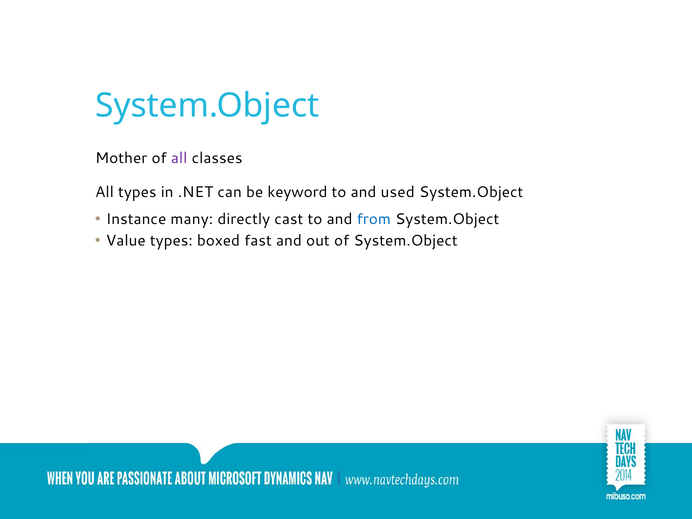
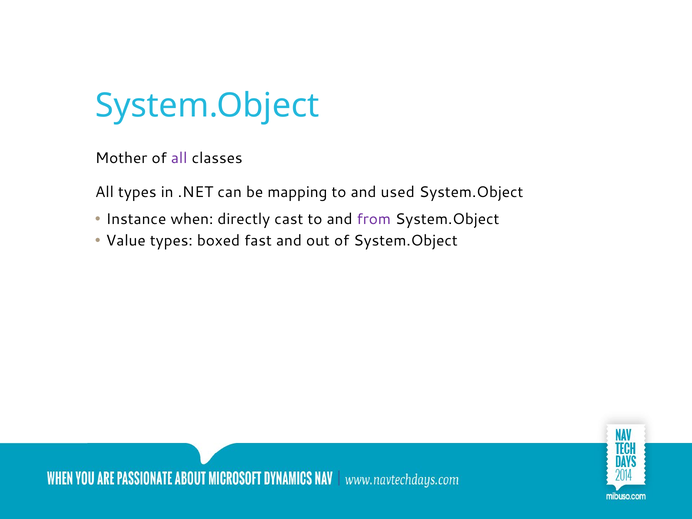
keyword: keyword -> mapping
many: many -> when
from colour: blue -> purple
